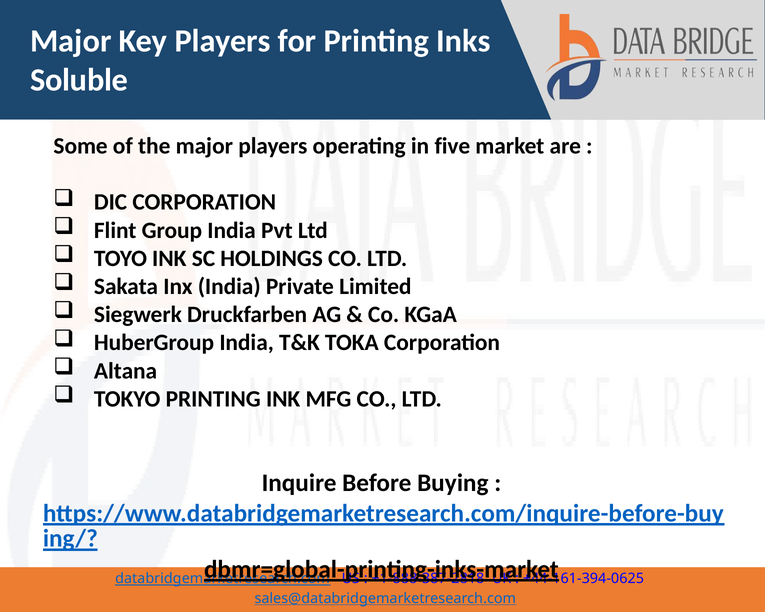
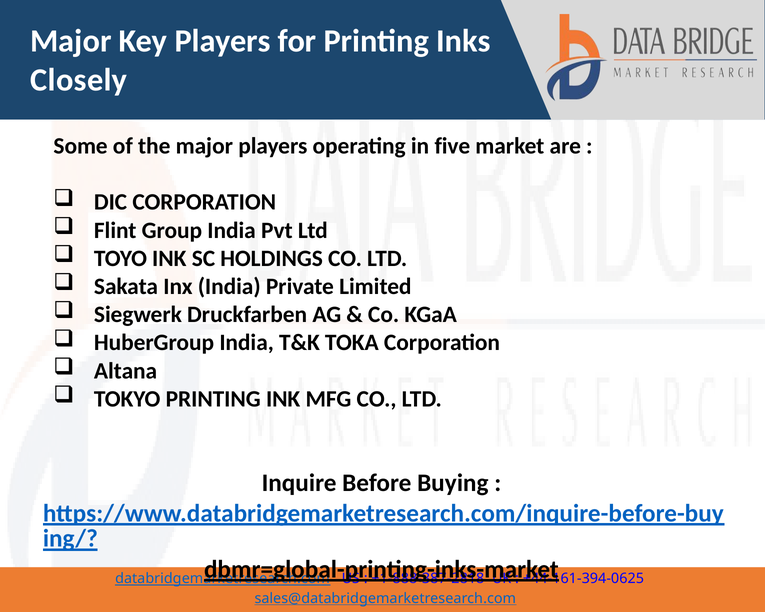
Soluble: Soluble -> Closely
